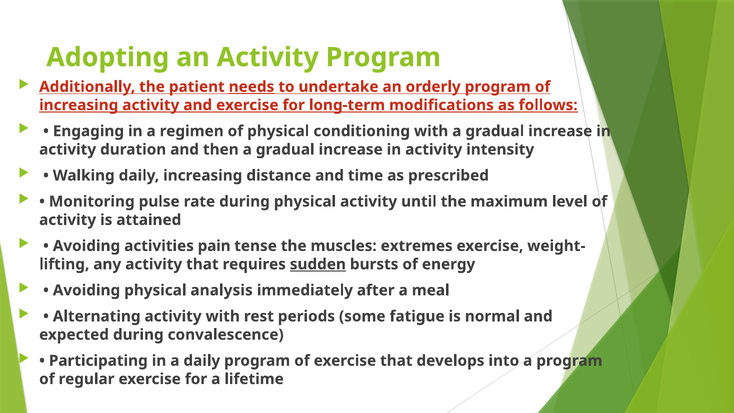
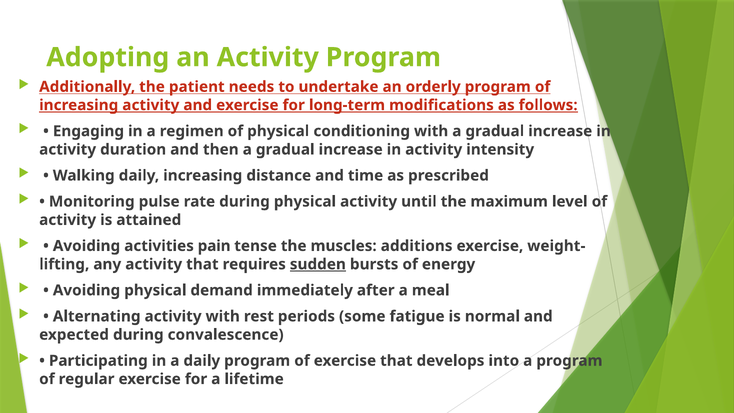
needs underline: present -> none
extremes: extremes -> additions
analysis: analysis -> demand
